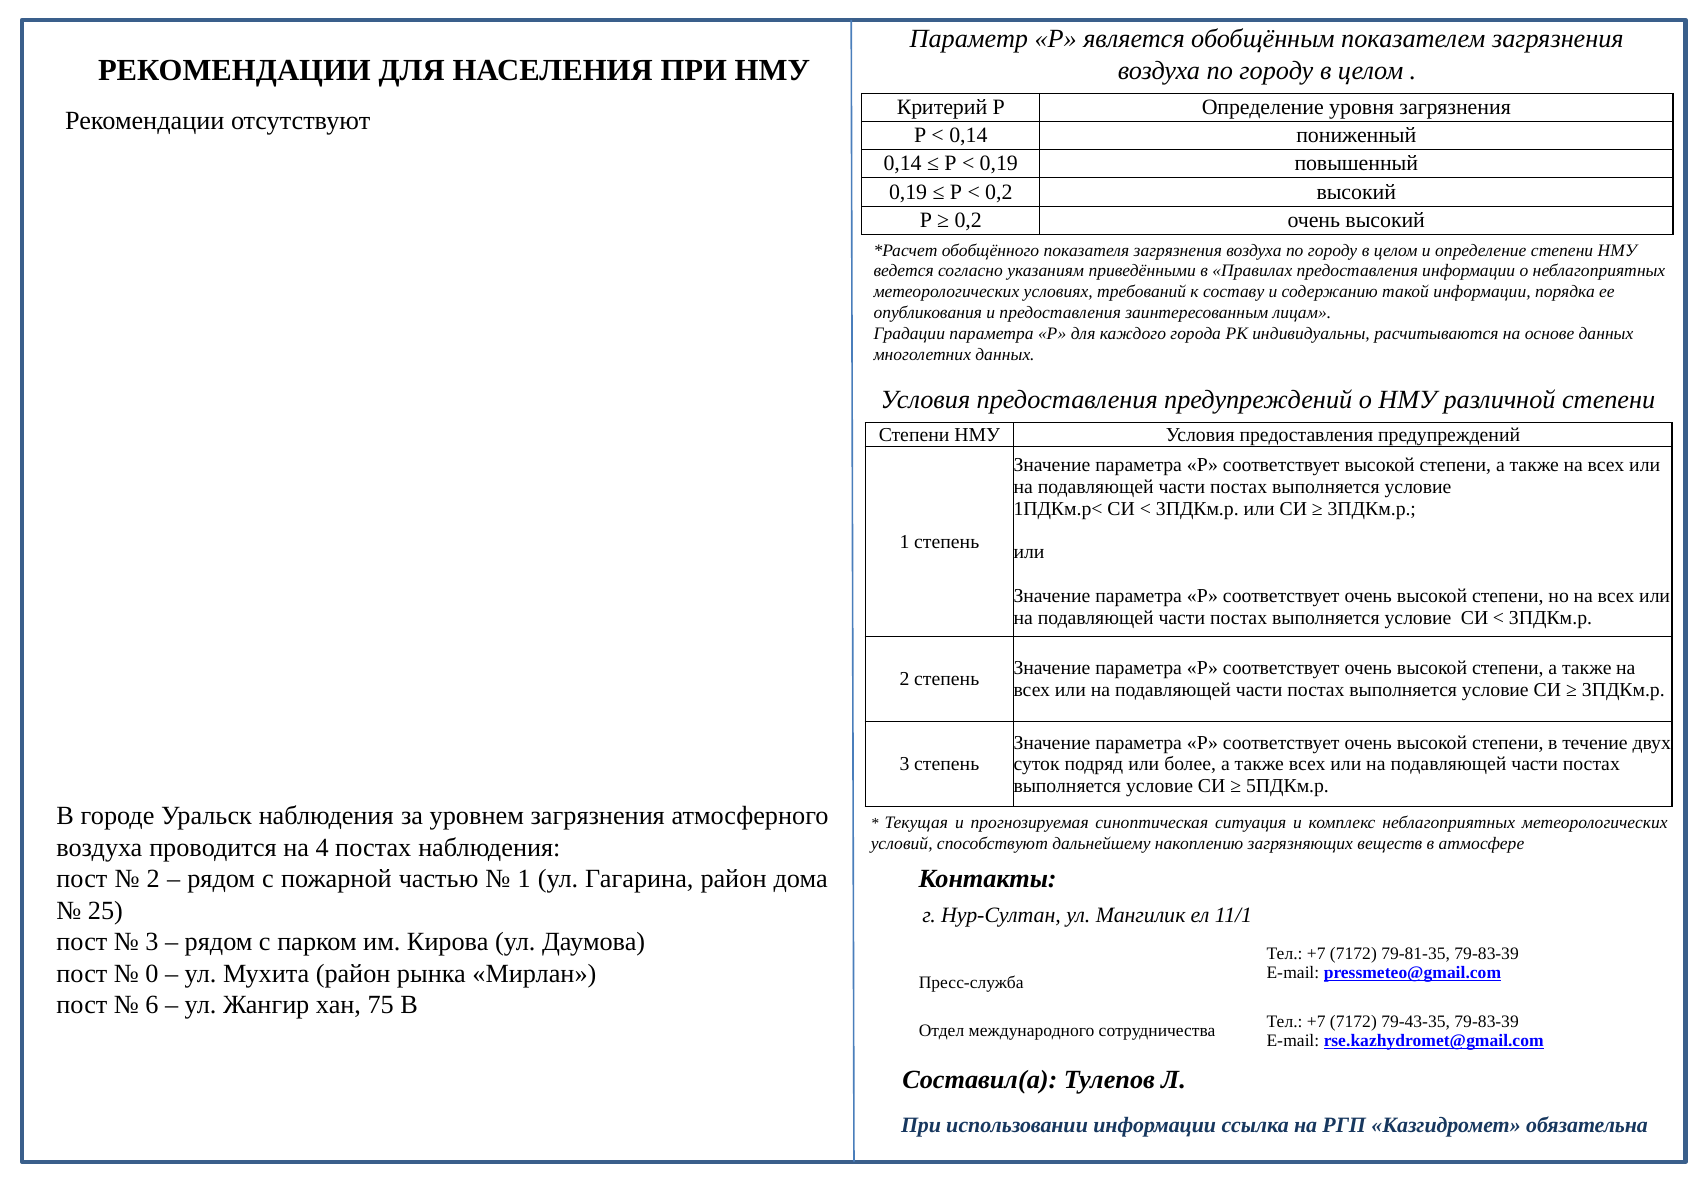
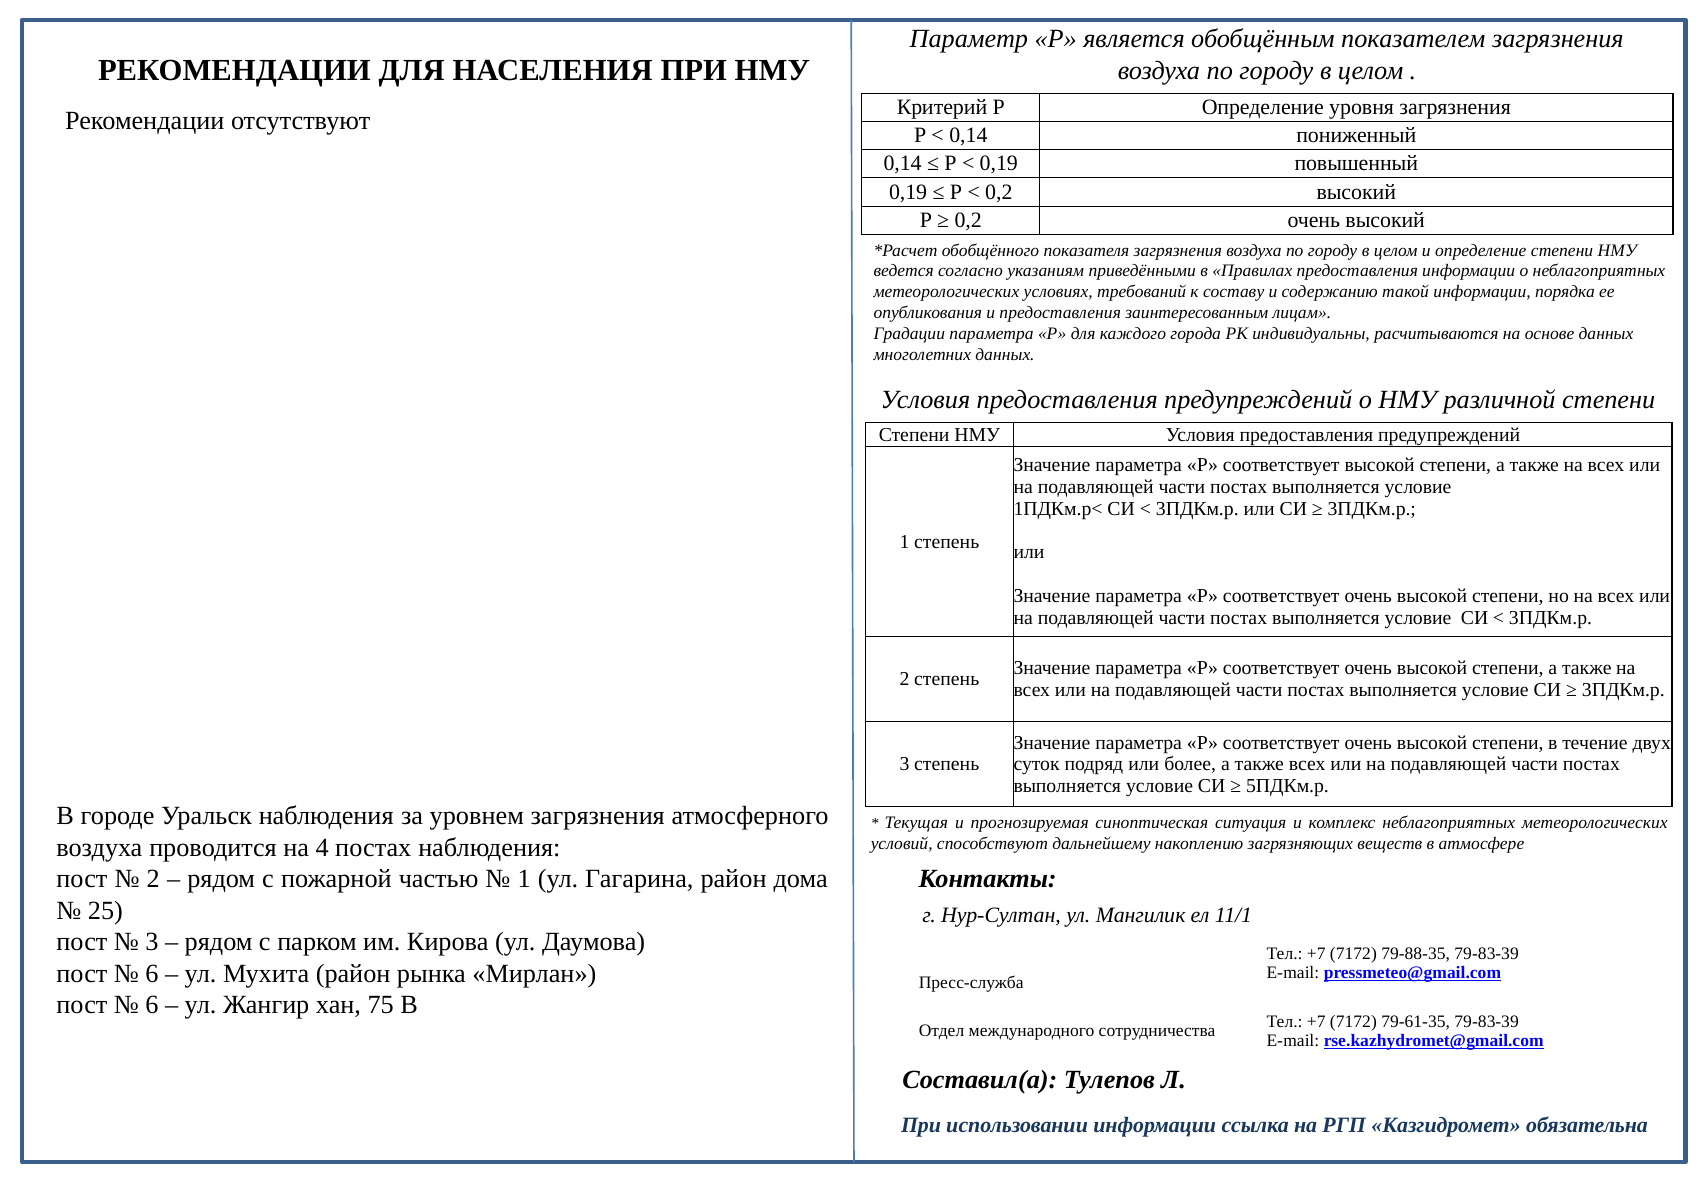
79-81-35: 79-81-35 -> 79-88-35
0 at (152, 974): 0 -> 6
79-43-35: 79-43-35 -> 79-61-35
